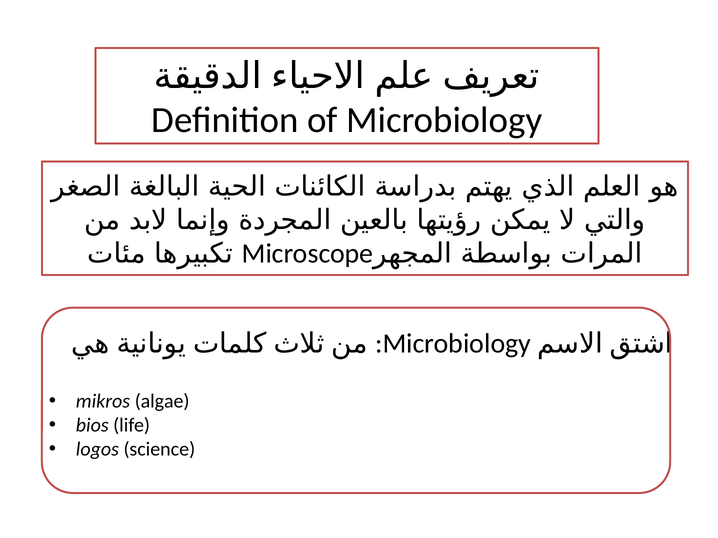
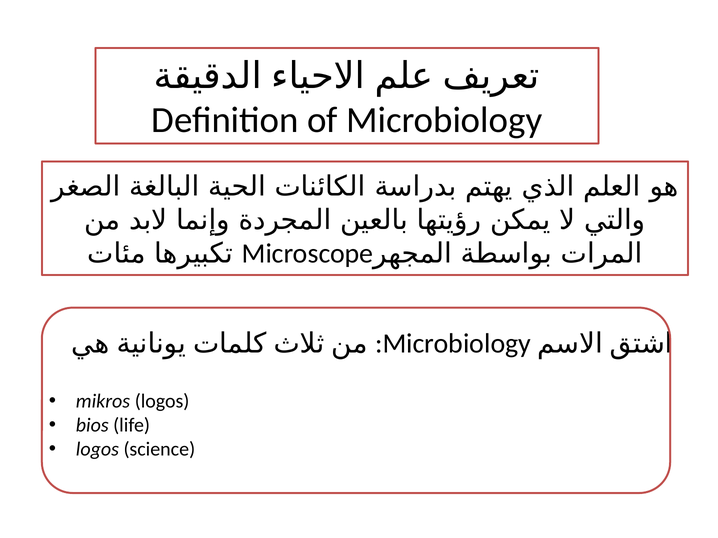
mikros algae: algae -> logos
